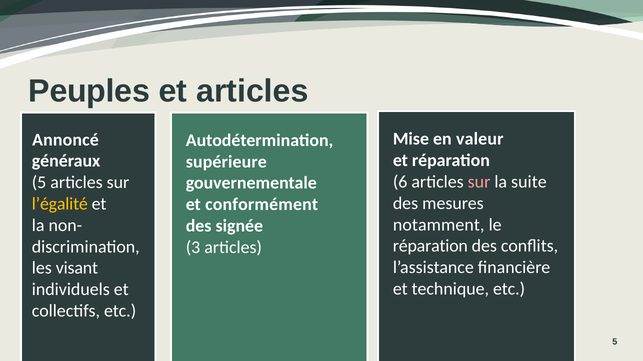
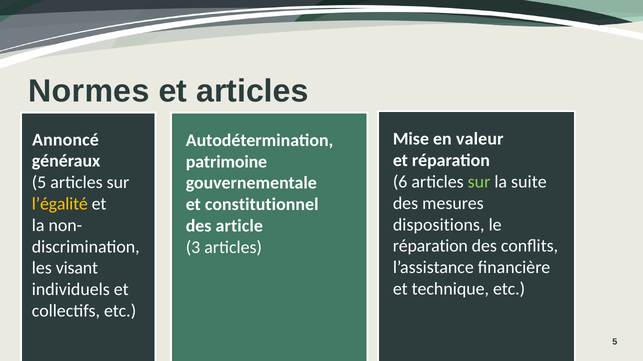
Peuples: Peuples -> Normes
supérieure: supérieure -> patrimoine
sur at (479, 182) colour: pink -> light green
conformément: conformément -> constitutionnel
notamment: notamment -> dispositions
signée: signée -> article
